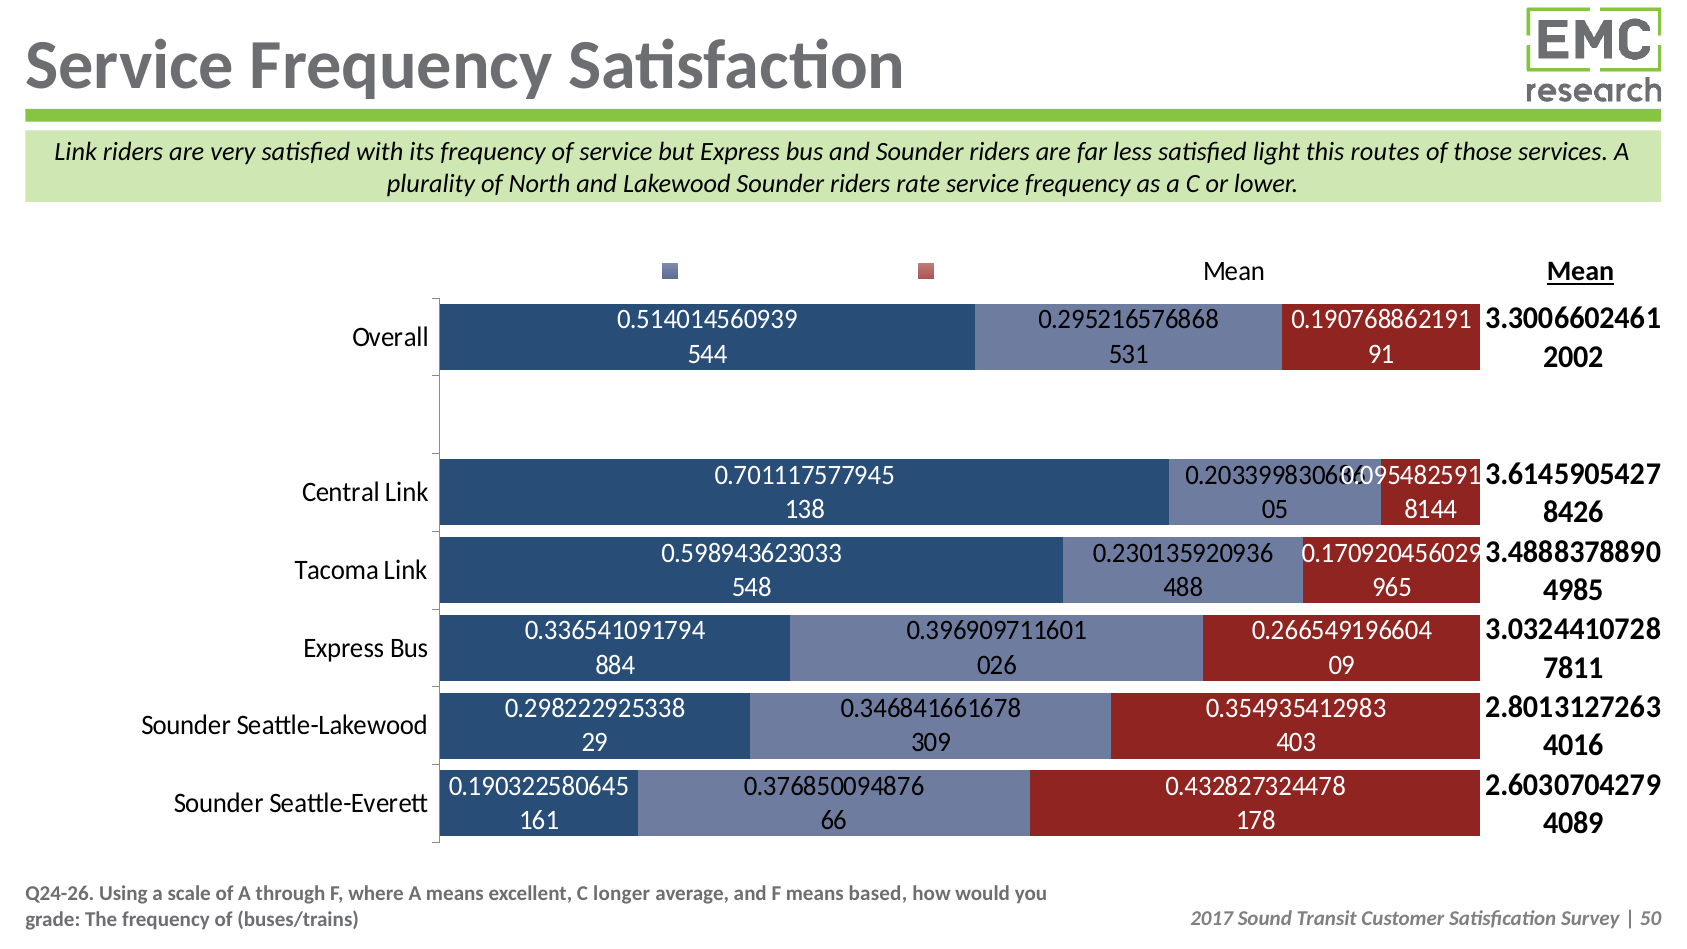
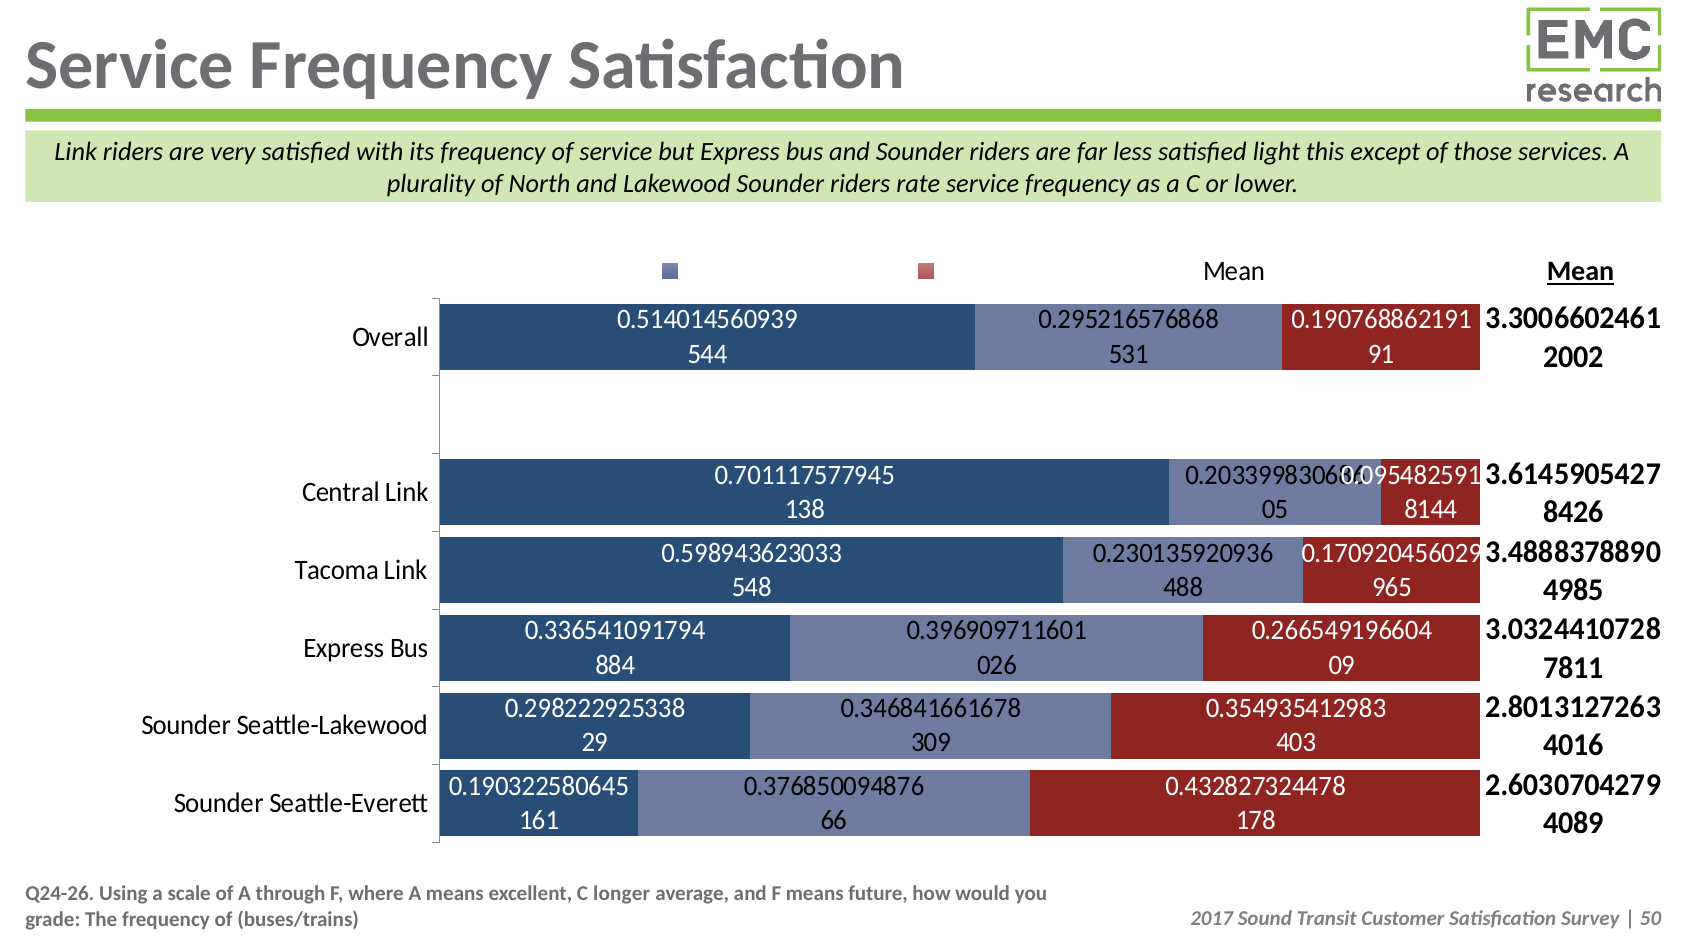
routes: routes -> except
based: based -> future
